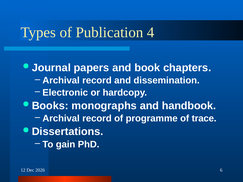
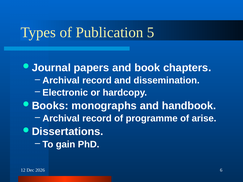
4: 4 -> 5
trace: trace -> arise
